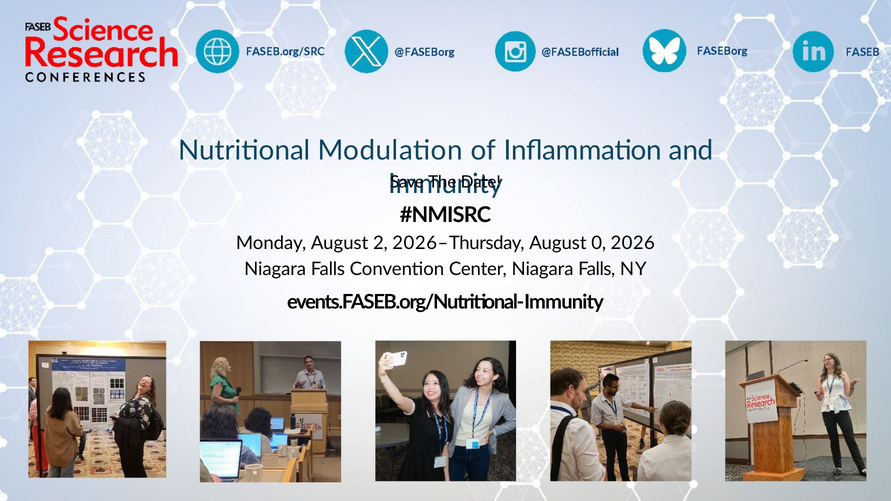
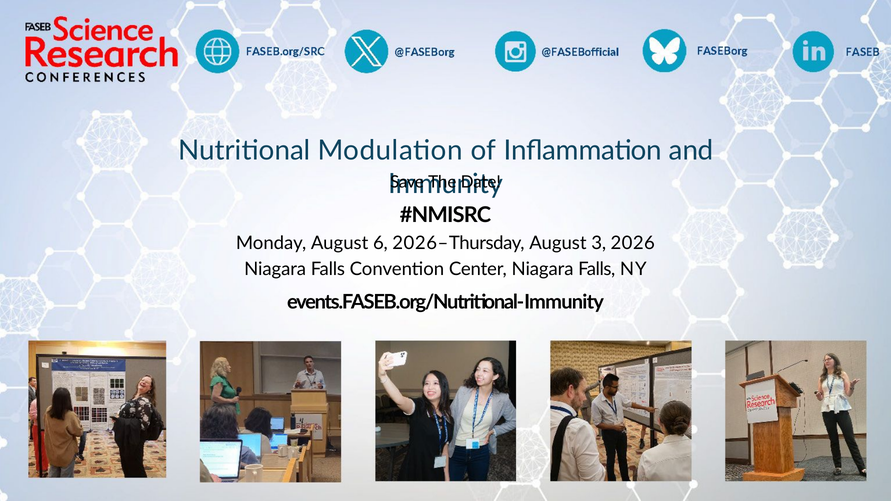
2: 2 -> 6
0: 0 -> 3
